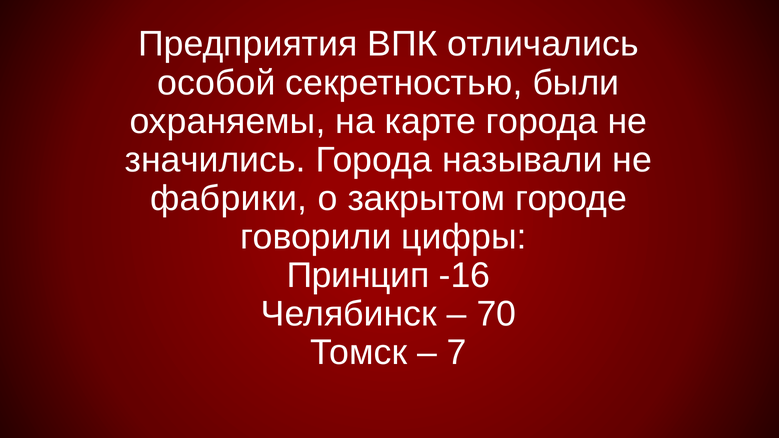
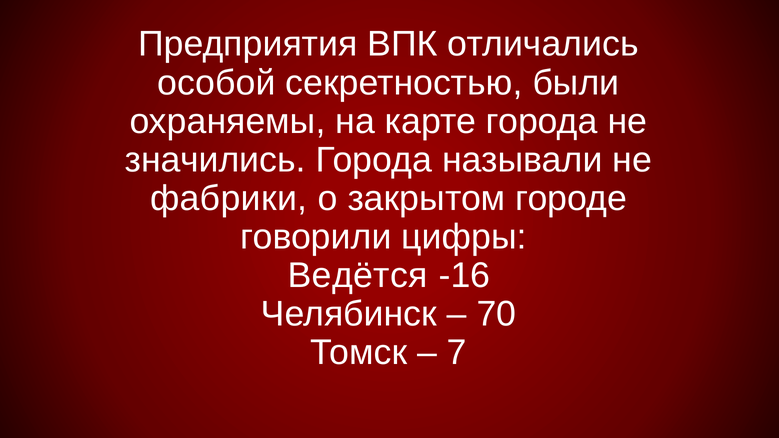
Принцип: Принцип -> Ведётся
